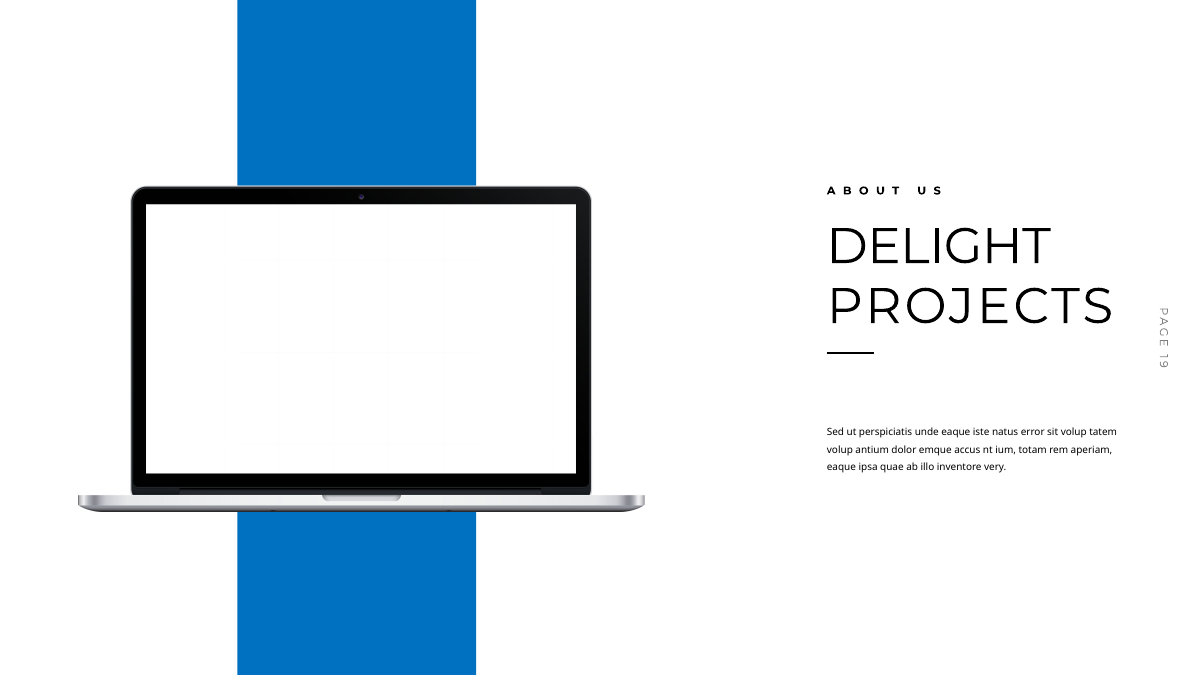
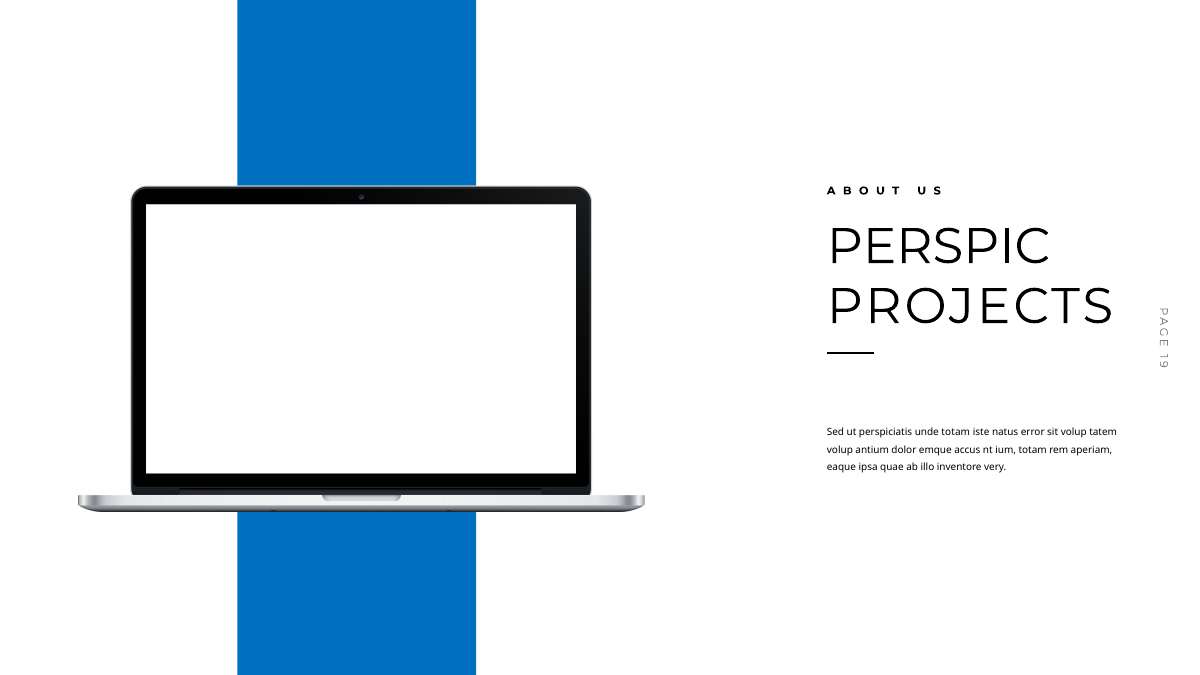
DELIGHT: DELIGHT -> PERSPIC
unde eaque: eaque -> totam
